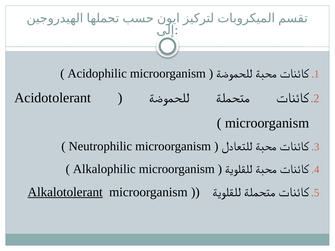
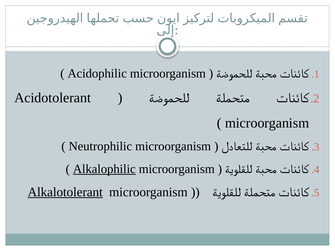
Alkalophilic underline: none -> present
